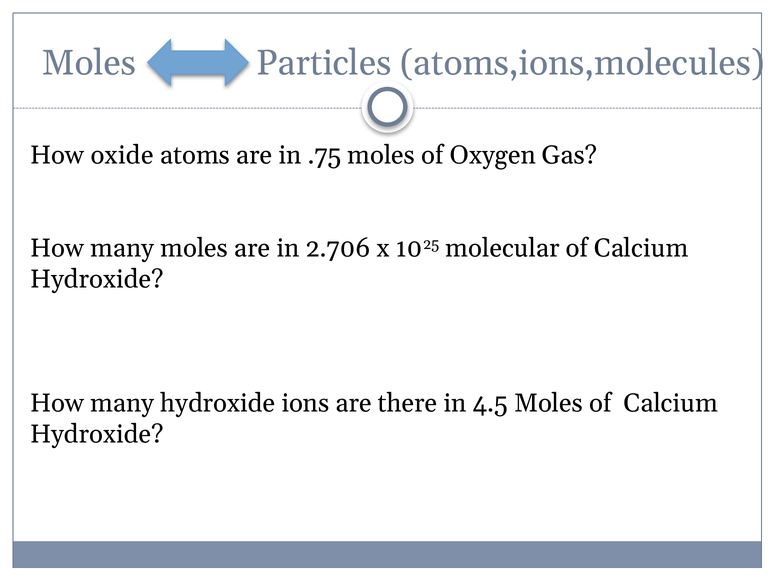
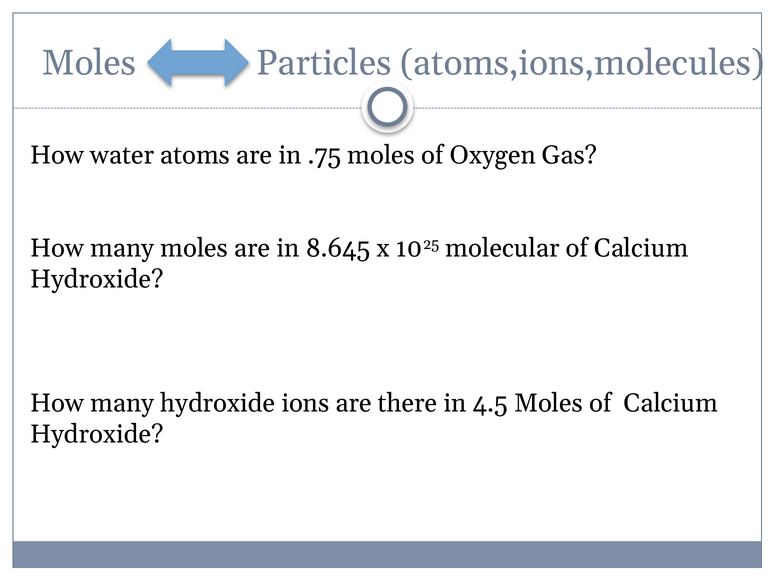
oxide: oxide -> water
2.706: 2.706 -> 8.645
